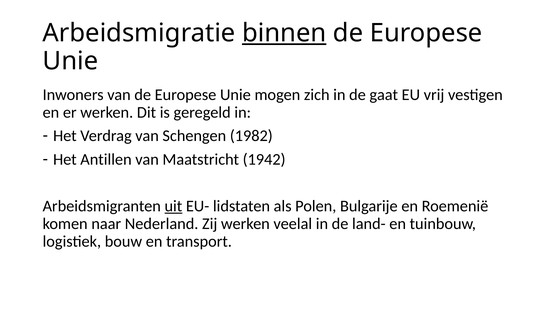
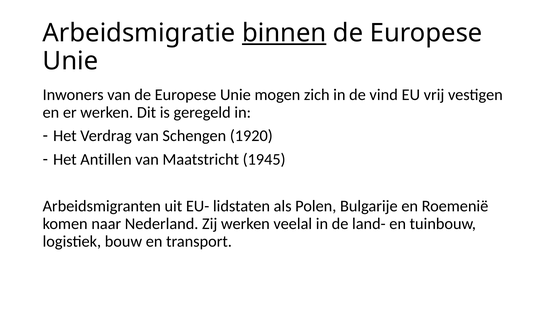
gaat: gaat -> vind
1982: 1982 -> 1920
1942: 1942 -> 1945
uit underline: present -> none
